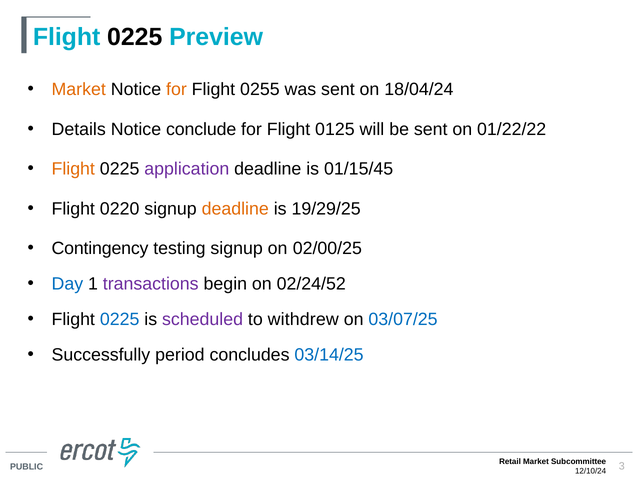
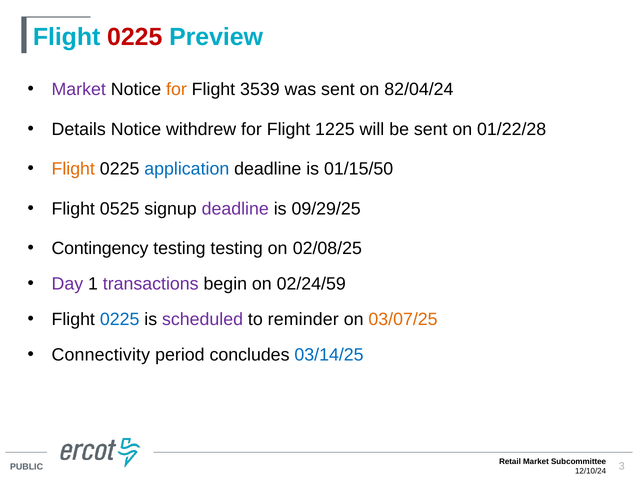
0225 at (135, 37) colour: black -> red
Market at (79, 90) colour: orange -> purple
0255: 0255 -> 3539
18/04/24: 18/04/24 -> 82/04/24
conclude: conclude -> withdrew
0125: 0125 -> 1225
01/22/22: 01/22/22 -> 01/22/28
application colour: purple -> blue
01/15/45: 01/15/45 -> 01/15/50
0220: 0220 -> 0525
deadline at (235, 209) colour: orange -> purple
19/29/25: 19/29/25 -> 09/29/25
testing signup: signup -> testing
02/00/25: 02/00/25 -> 02/08/25
Day colour: blue -> purple
02/24/52: 02/24/52 -> 02/24/59
withdrew: withdrew -> reminder
03/07/25 colour: blue -> orange
Successfully: Successfully -> Connectivity
